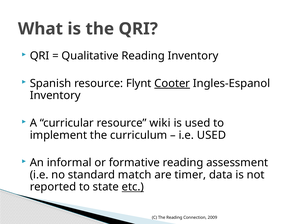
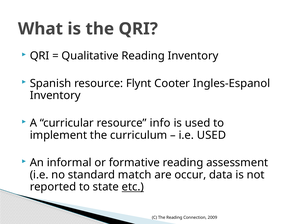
Cooter underline: present -> none
wiki: wiki -> info
timer: timer -> occur
